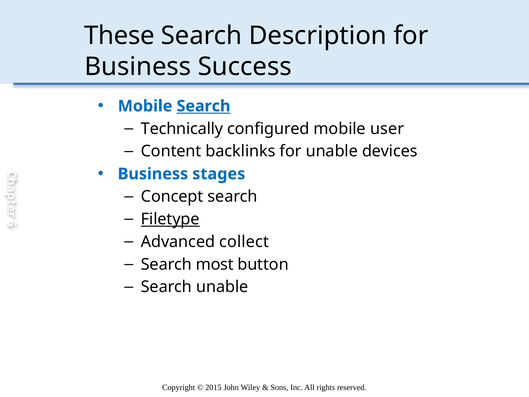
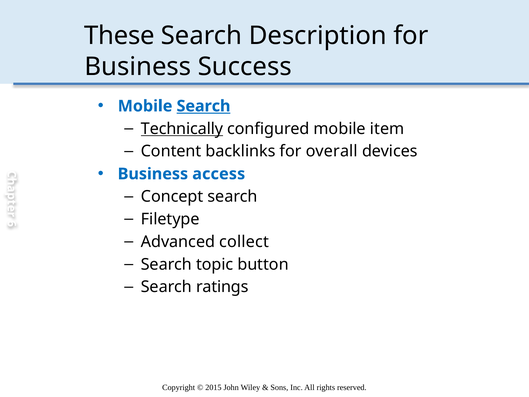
Technically underline: none -> present
user: user -> item
for unable: unable -> overall
stages: stages -> access
Filetype underline: present -> none
most: most -> topic
Search unable: unable -> ratings
